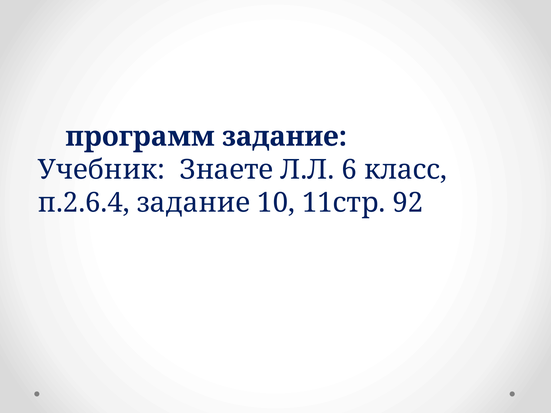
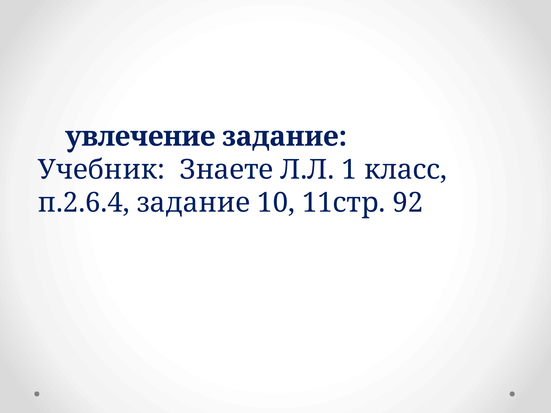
программ: программ -> увлечение
6: 6 -> 1
